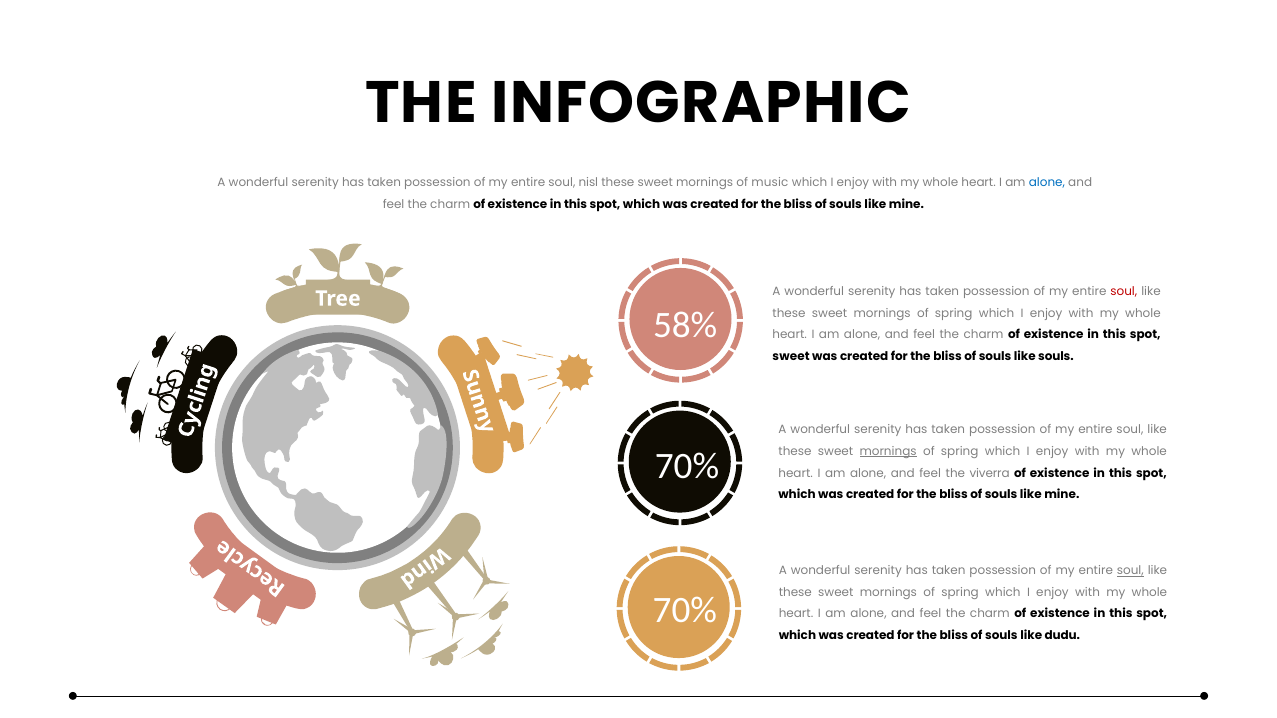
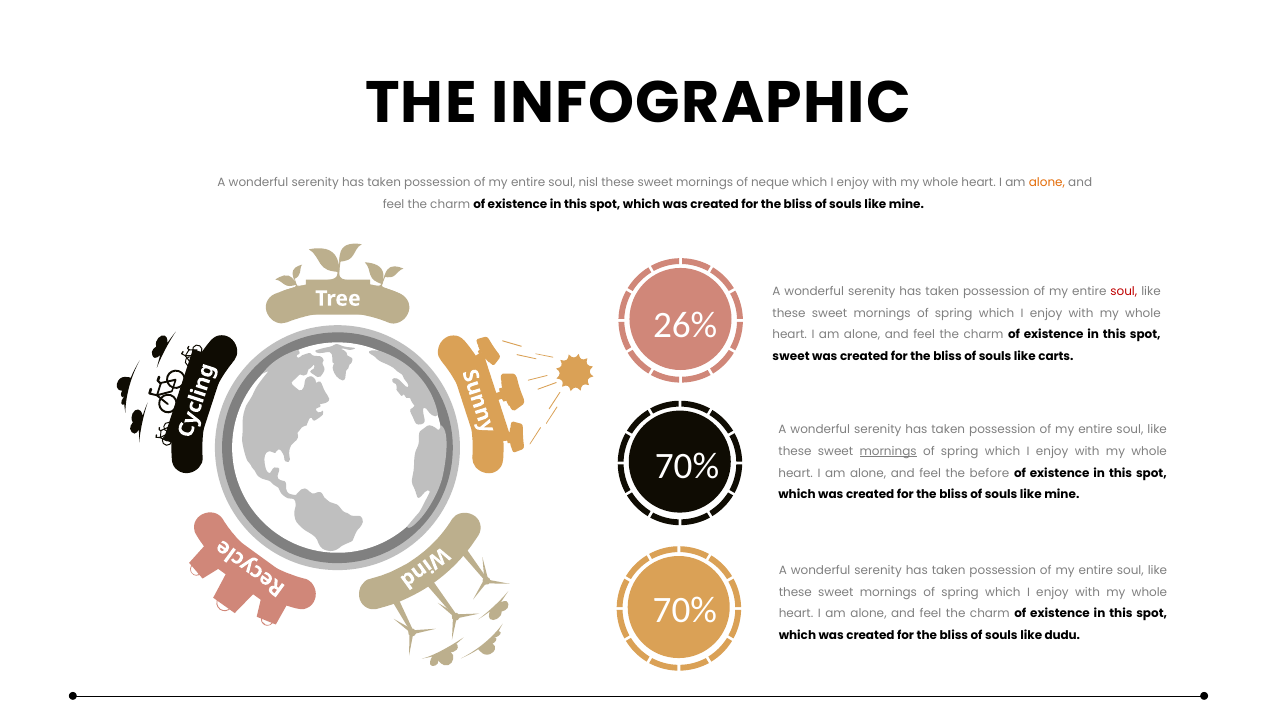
music: music -> neque
alone at (1047, 183) colour: blue -> orange
58%: 58% -> 26%
like souls: souls -> carts
viverra: viverra -> before
soul at (1130, 571) underline: present -> none
